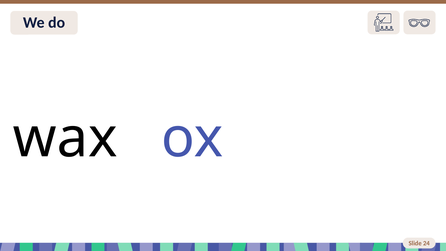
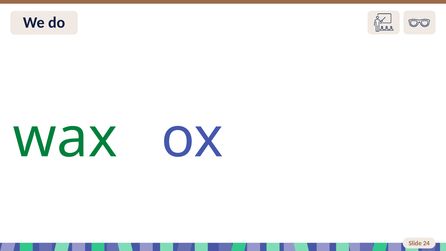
wax colour: black -> green
